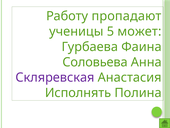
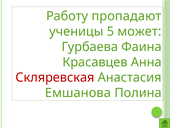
Соловьева: Соловьева -> Красавцев
Скляревская colour: purple -> red
Исполнять: Исполнять -> Емшанова
